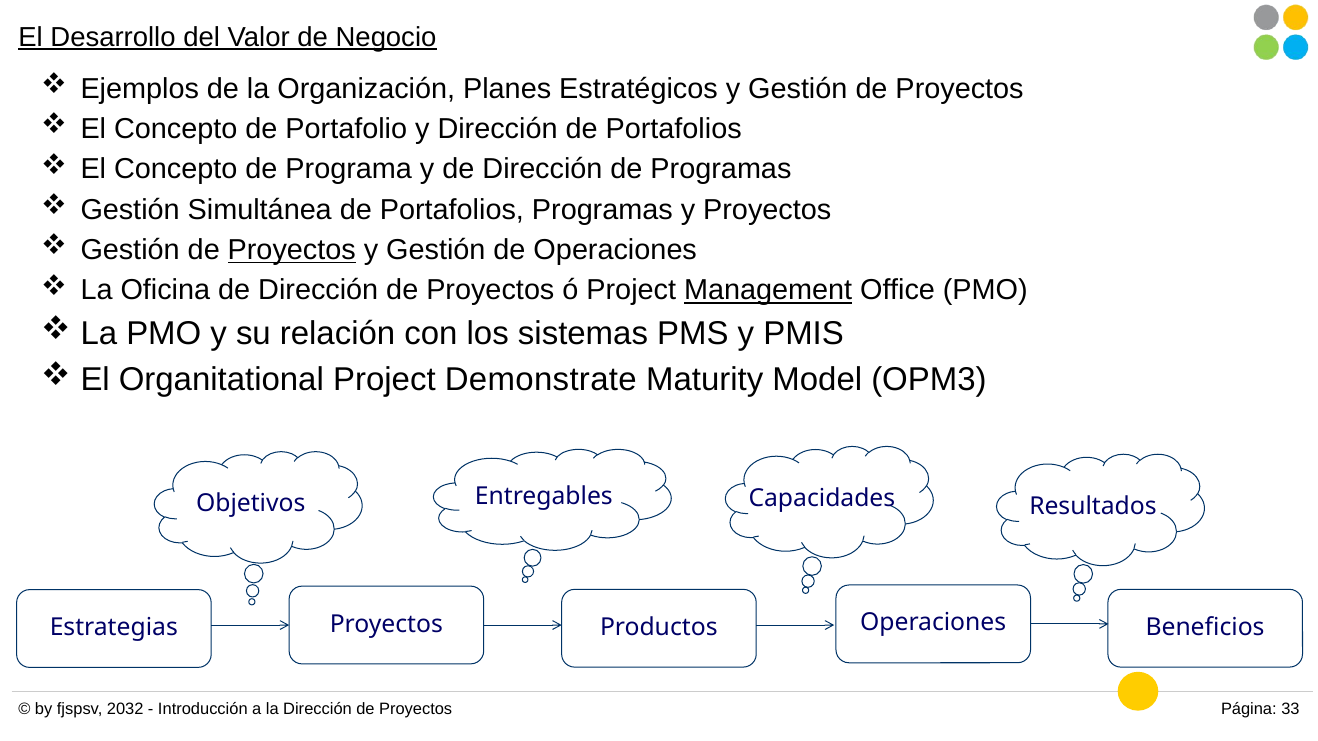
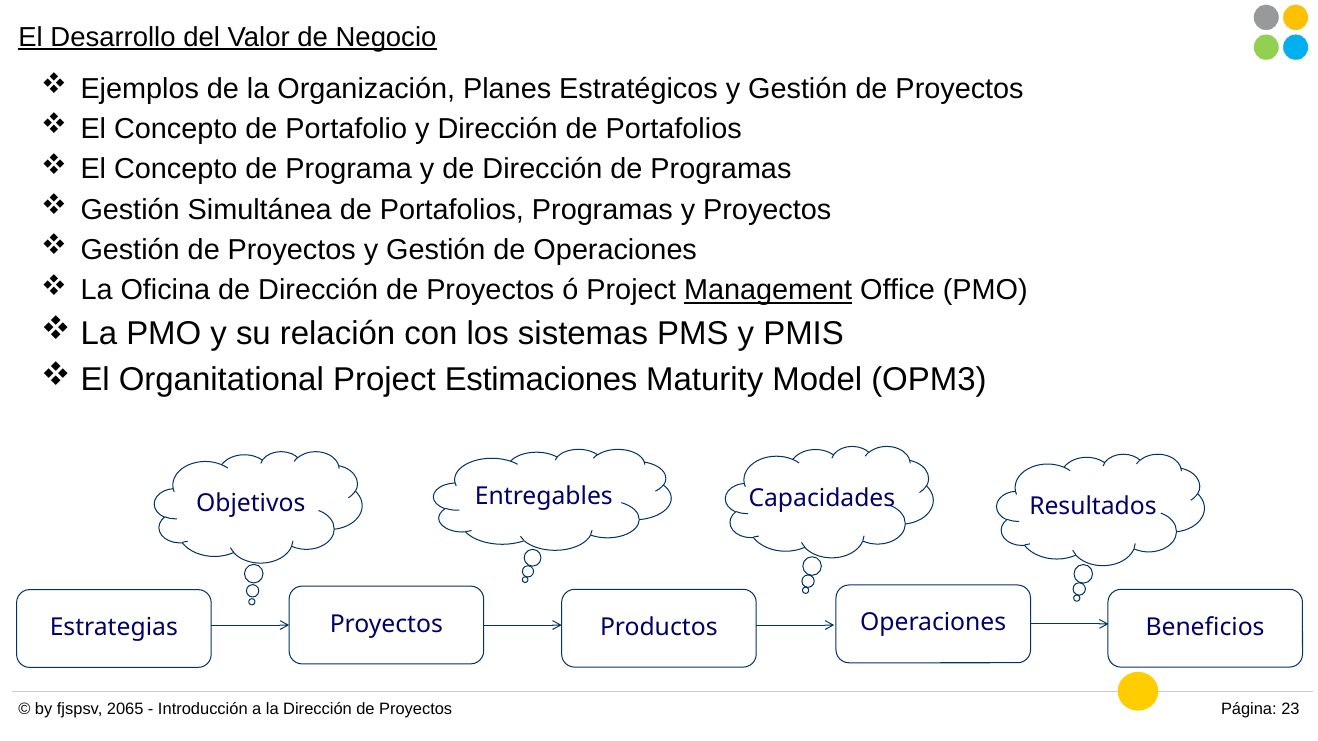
Proyectos at (292, 250) underline: present -> none
Demonstrate: Demonstrate -> Estimaciones
2032: 2032 -> 2065
33: 33 -> 23
